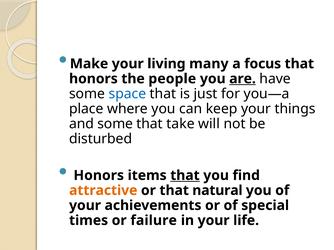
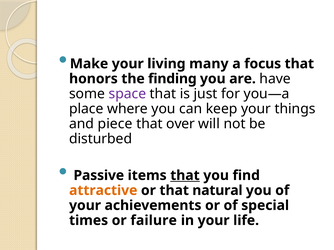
people: people -> finding
are underline: present -> none
space colour: blue -> purple
and some: some -> piece
take: take -> over
Honors at (99, 176): Honors -> Passive
